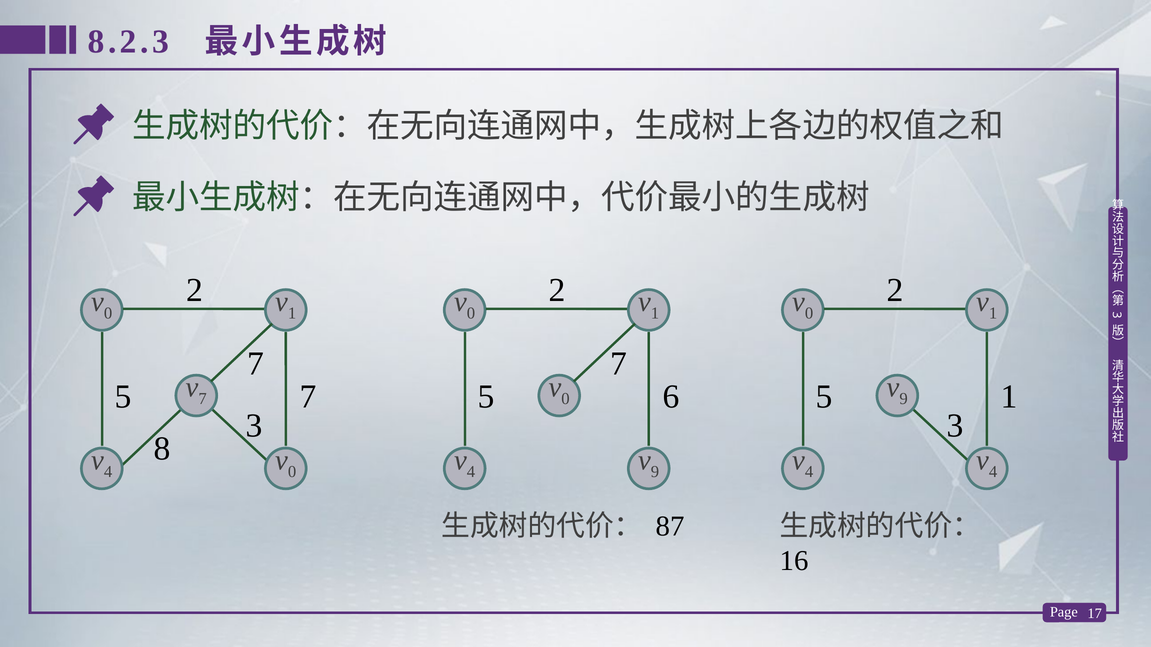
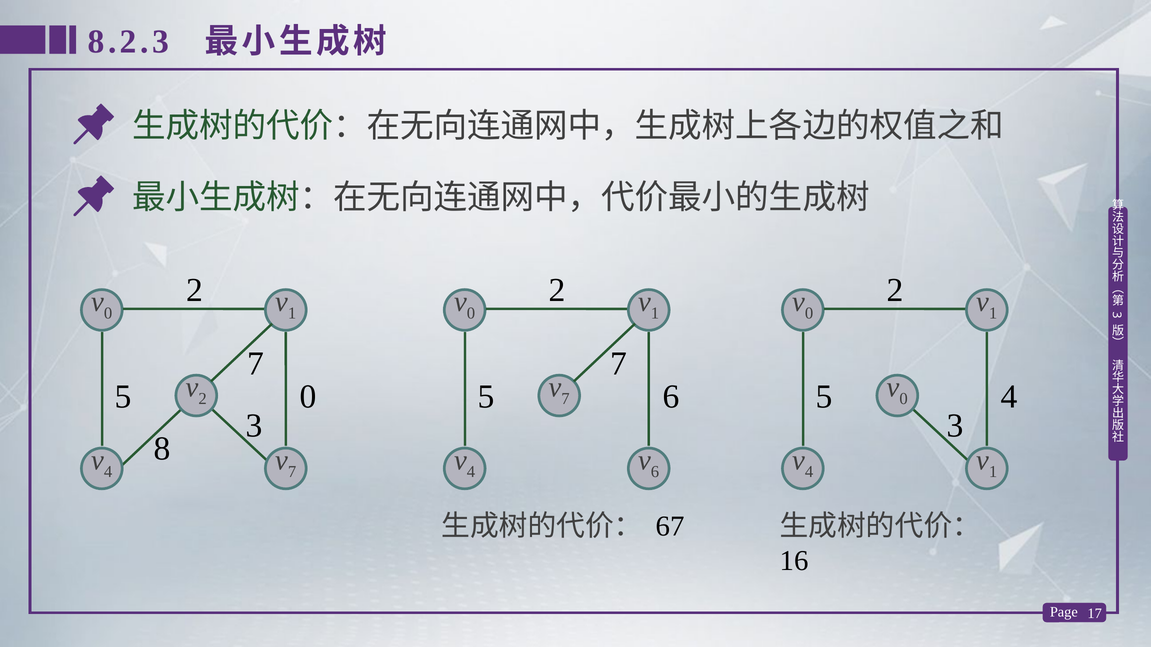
7 at (203, 399): 7 -> 2
0 at (566, 399): 0 -> 7
9 at (904, 399): 9 -> 0
5 7: 7 -> 0
5 1: 1 -> 4
0 at (292, 472): 0 -> 7
9 at (655, 472): 9 -> 6
4 at (993, 472): 4 -> 1
87: 87 -> 67
